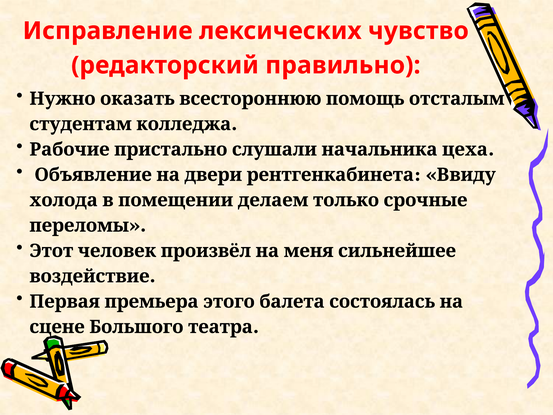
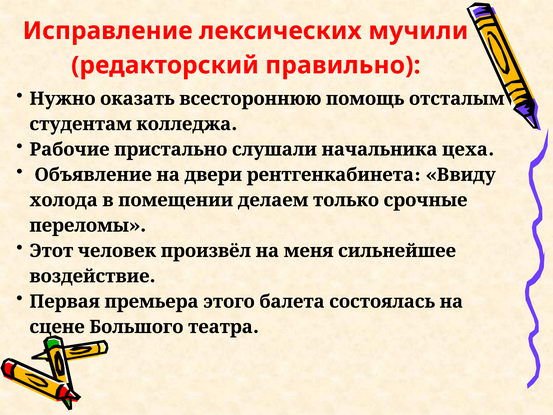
чувство: чувство -> мучили
